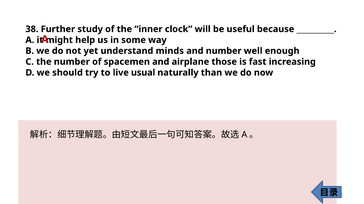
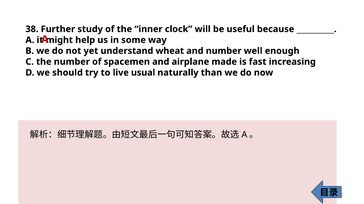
minds: minds -> wheat
those: those -> made
